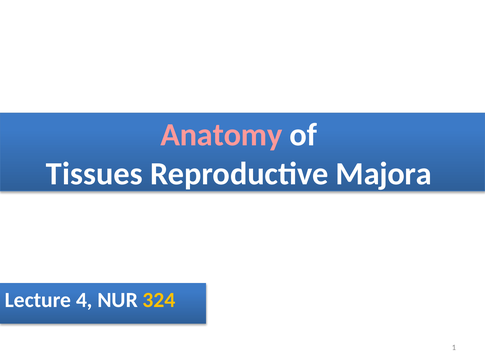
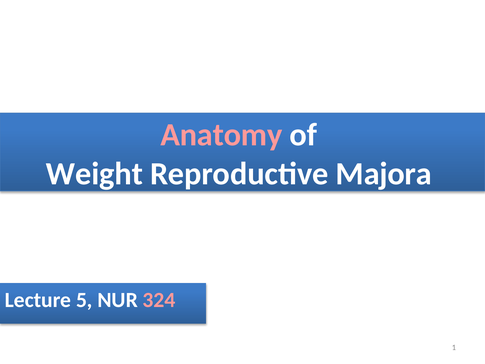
Tissues: Tissues -> Weight
4: 4 -> 5
324 colour: yellow -> pink
